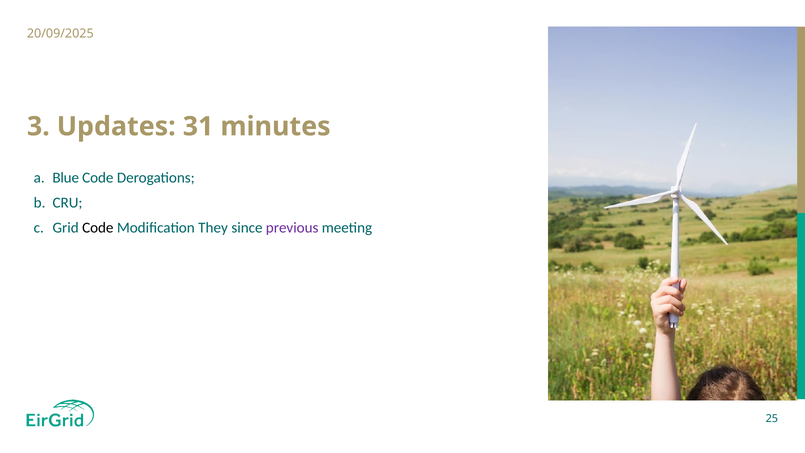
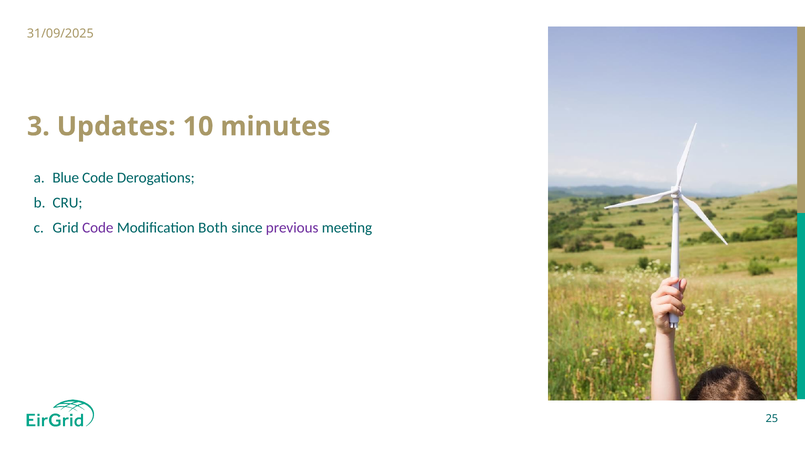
20/09/2025: 20/09/2025 -> 31/09/2025
31: 31 -> 10
Code at (98, 228) colour: black -> purple
They: They -> Both
